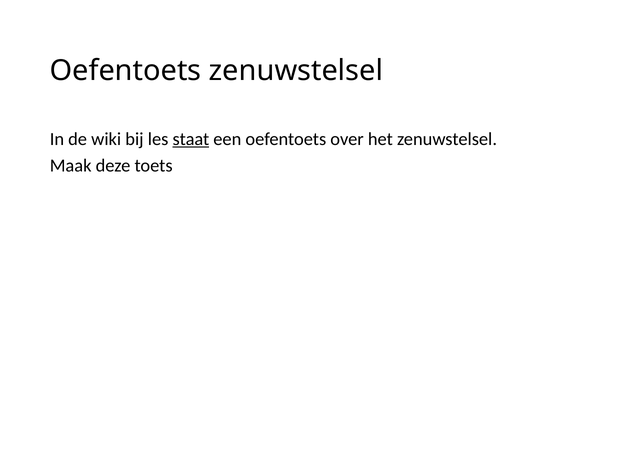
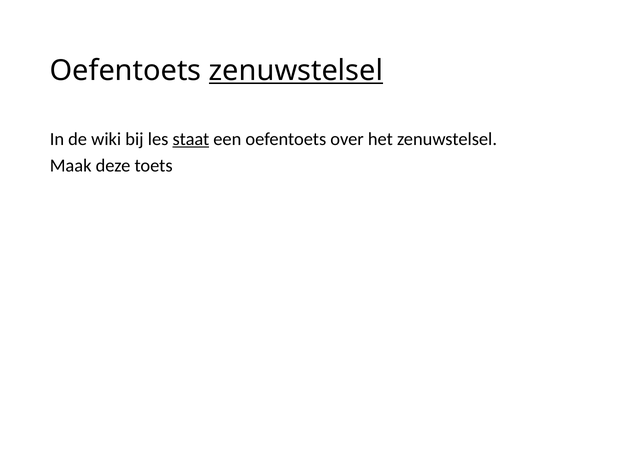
zenuwstelsel at (296, 71) underline: none -> present
